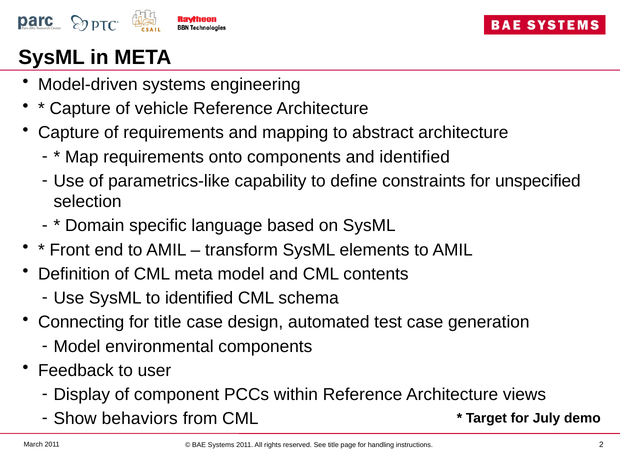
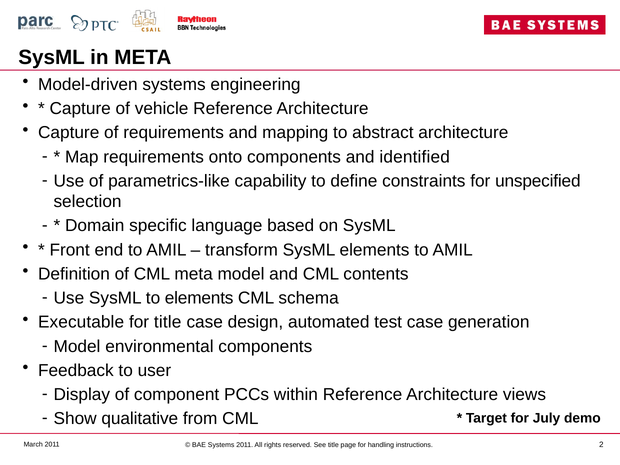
to identified: identified -> elements
Connecting: Connecting -> Executable
behaviors: behaviors -> qualitative
